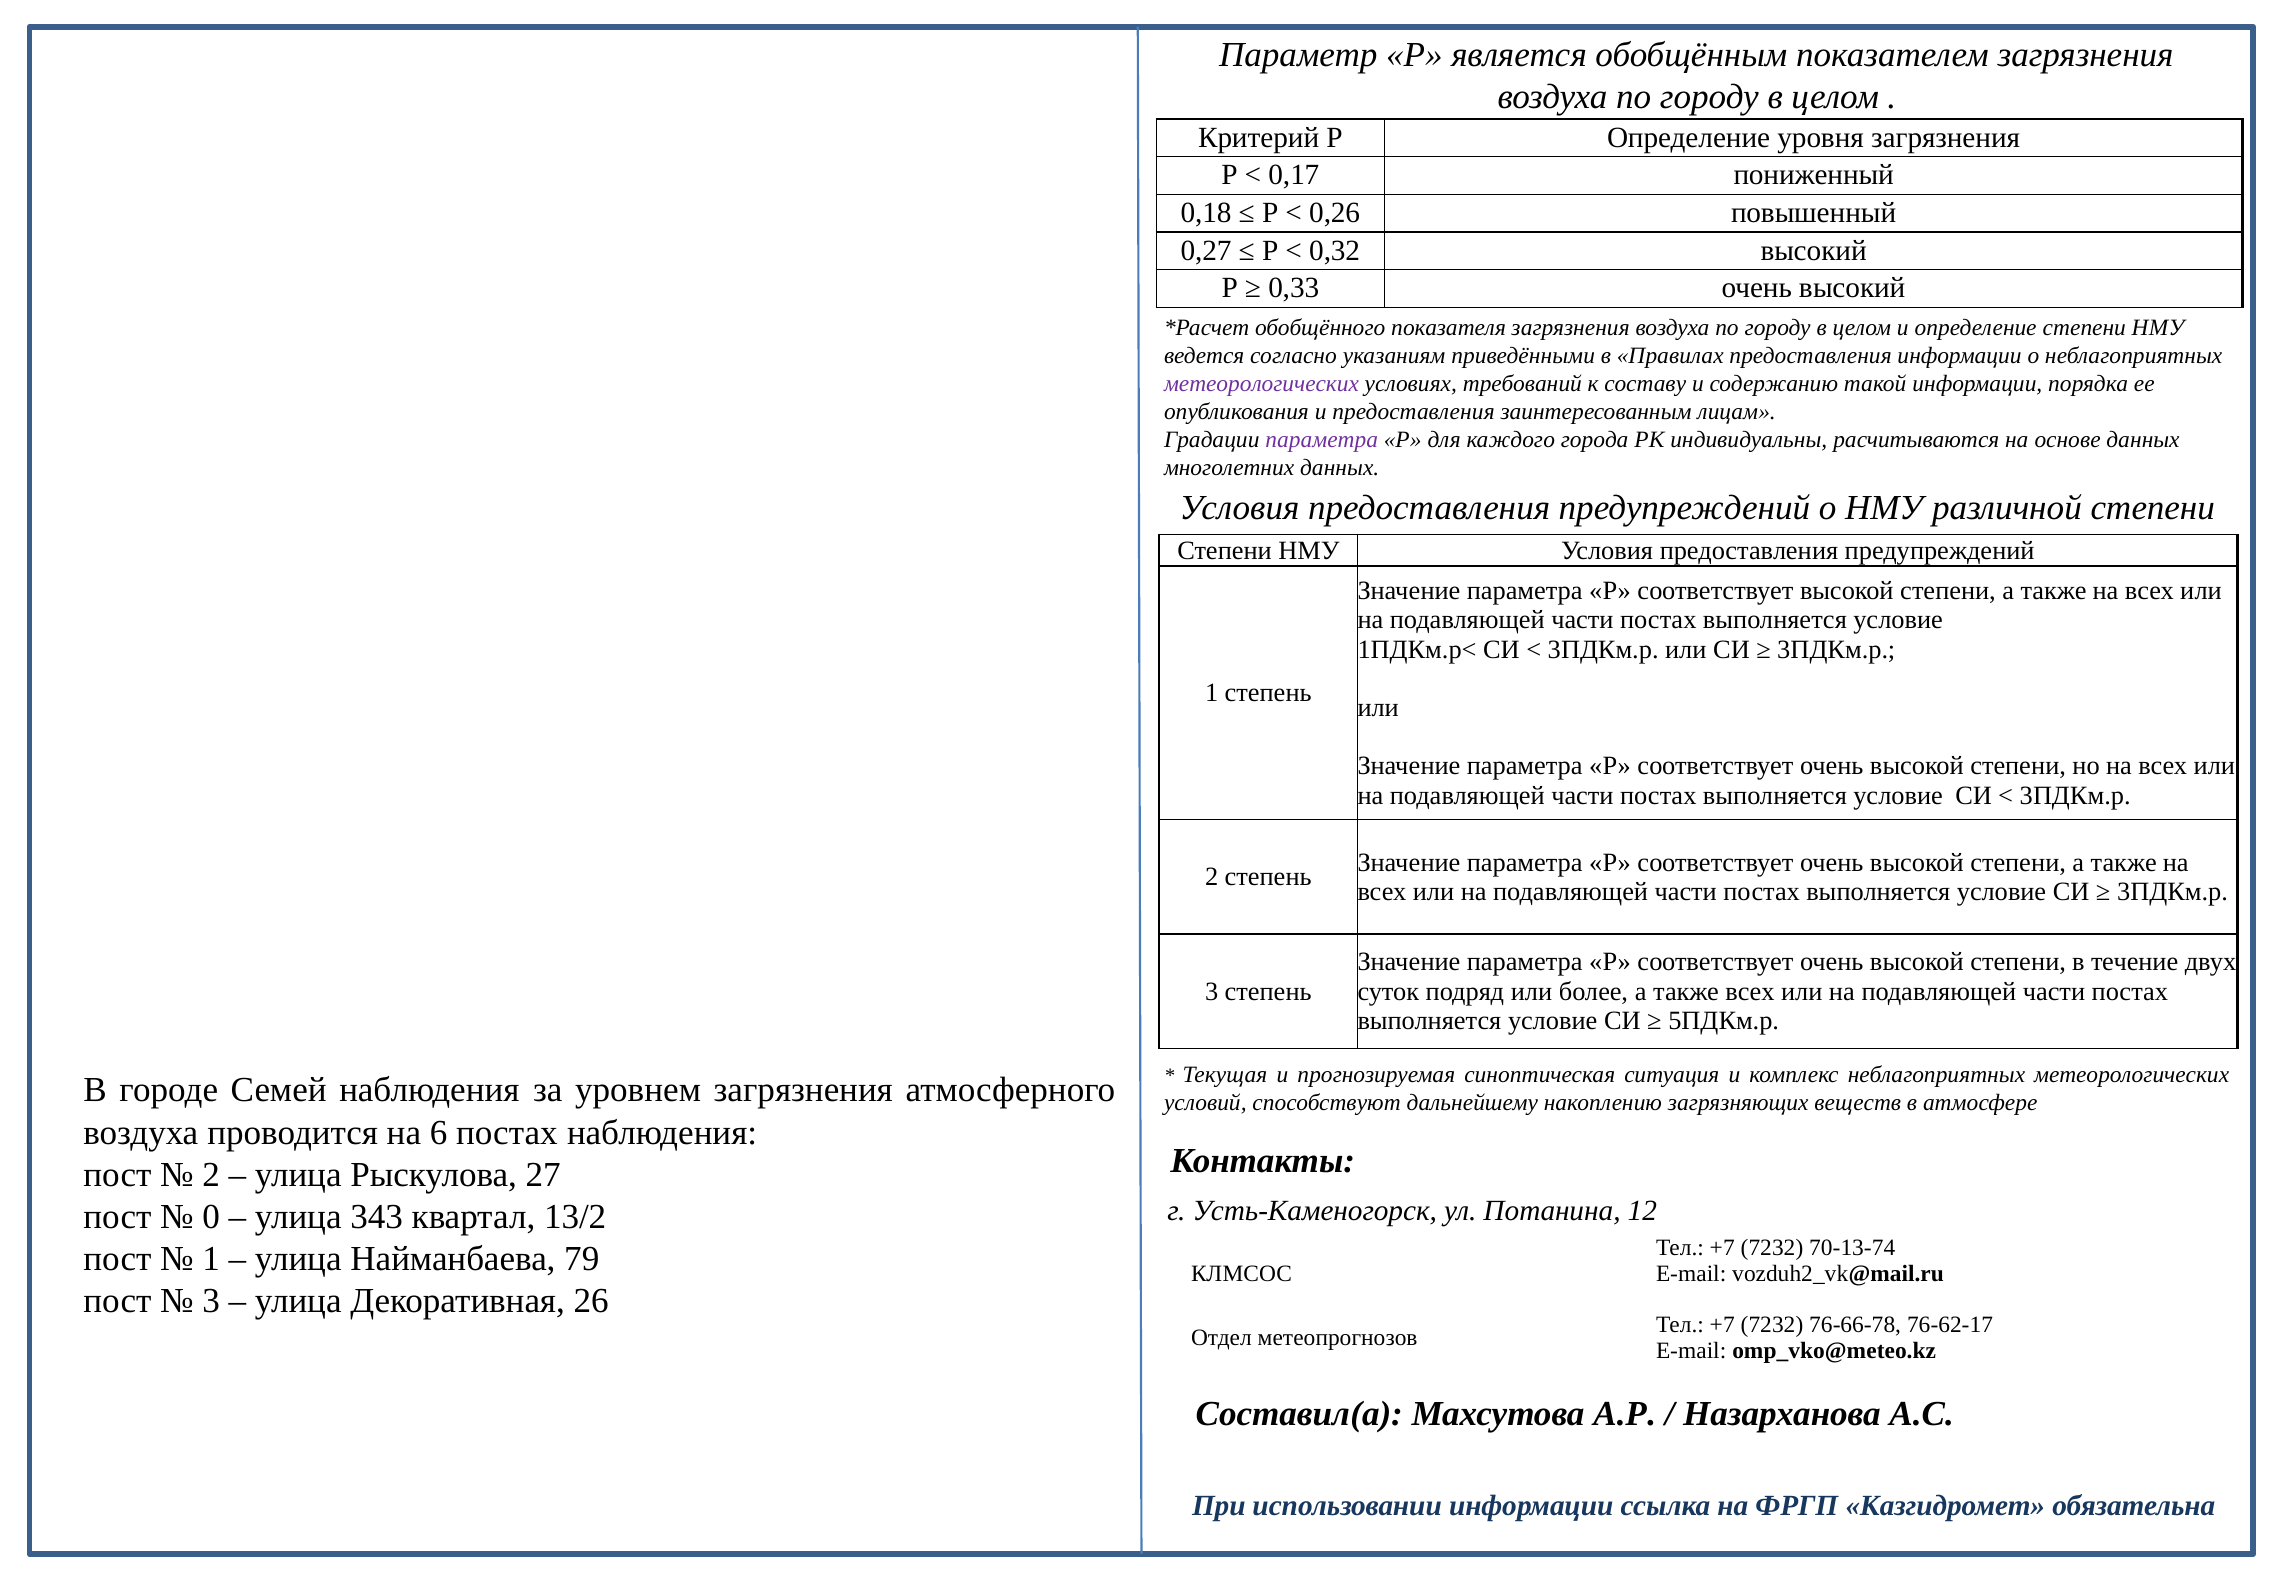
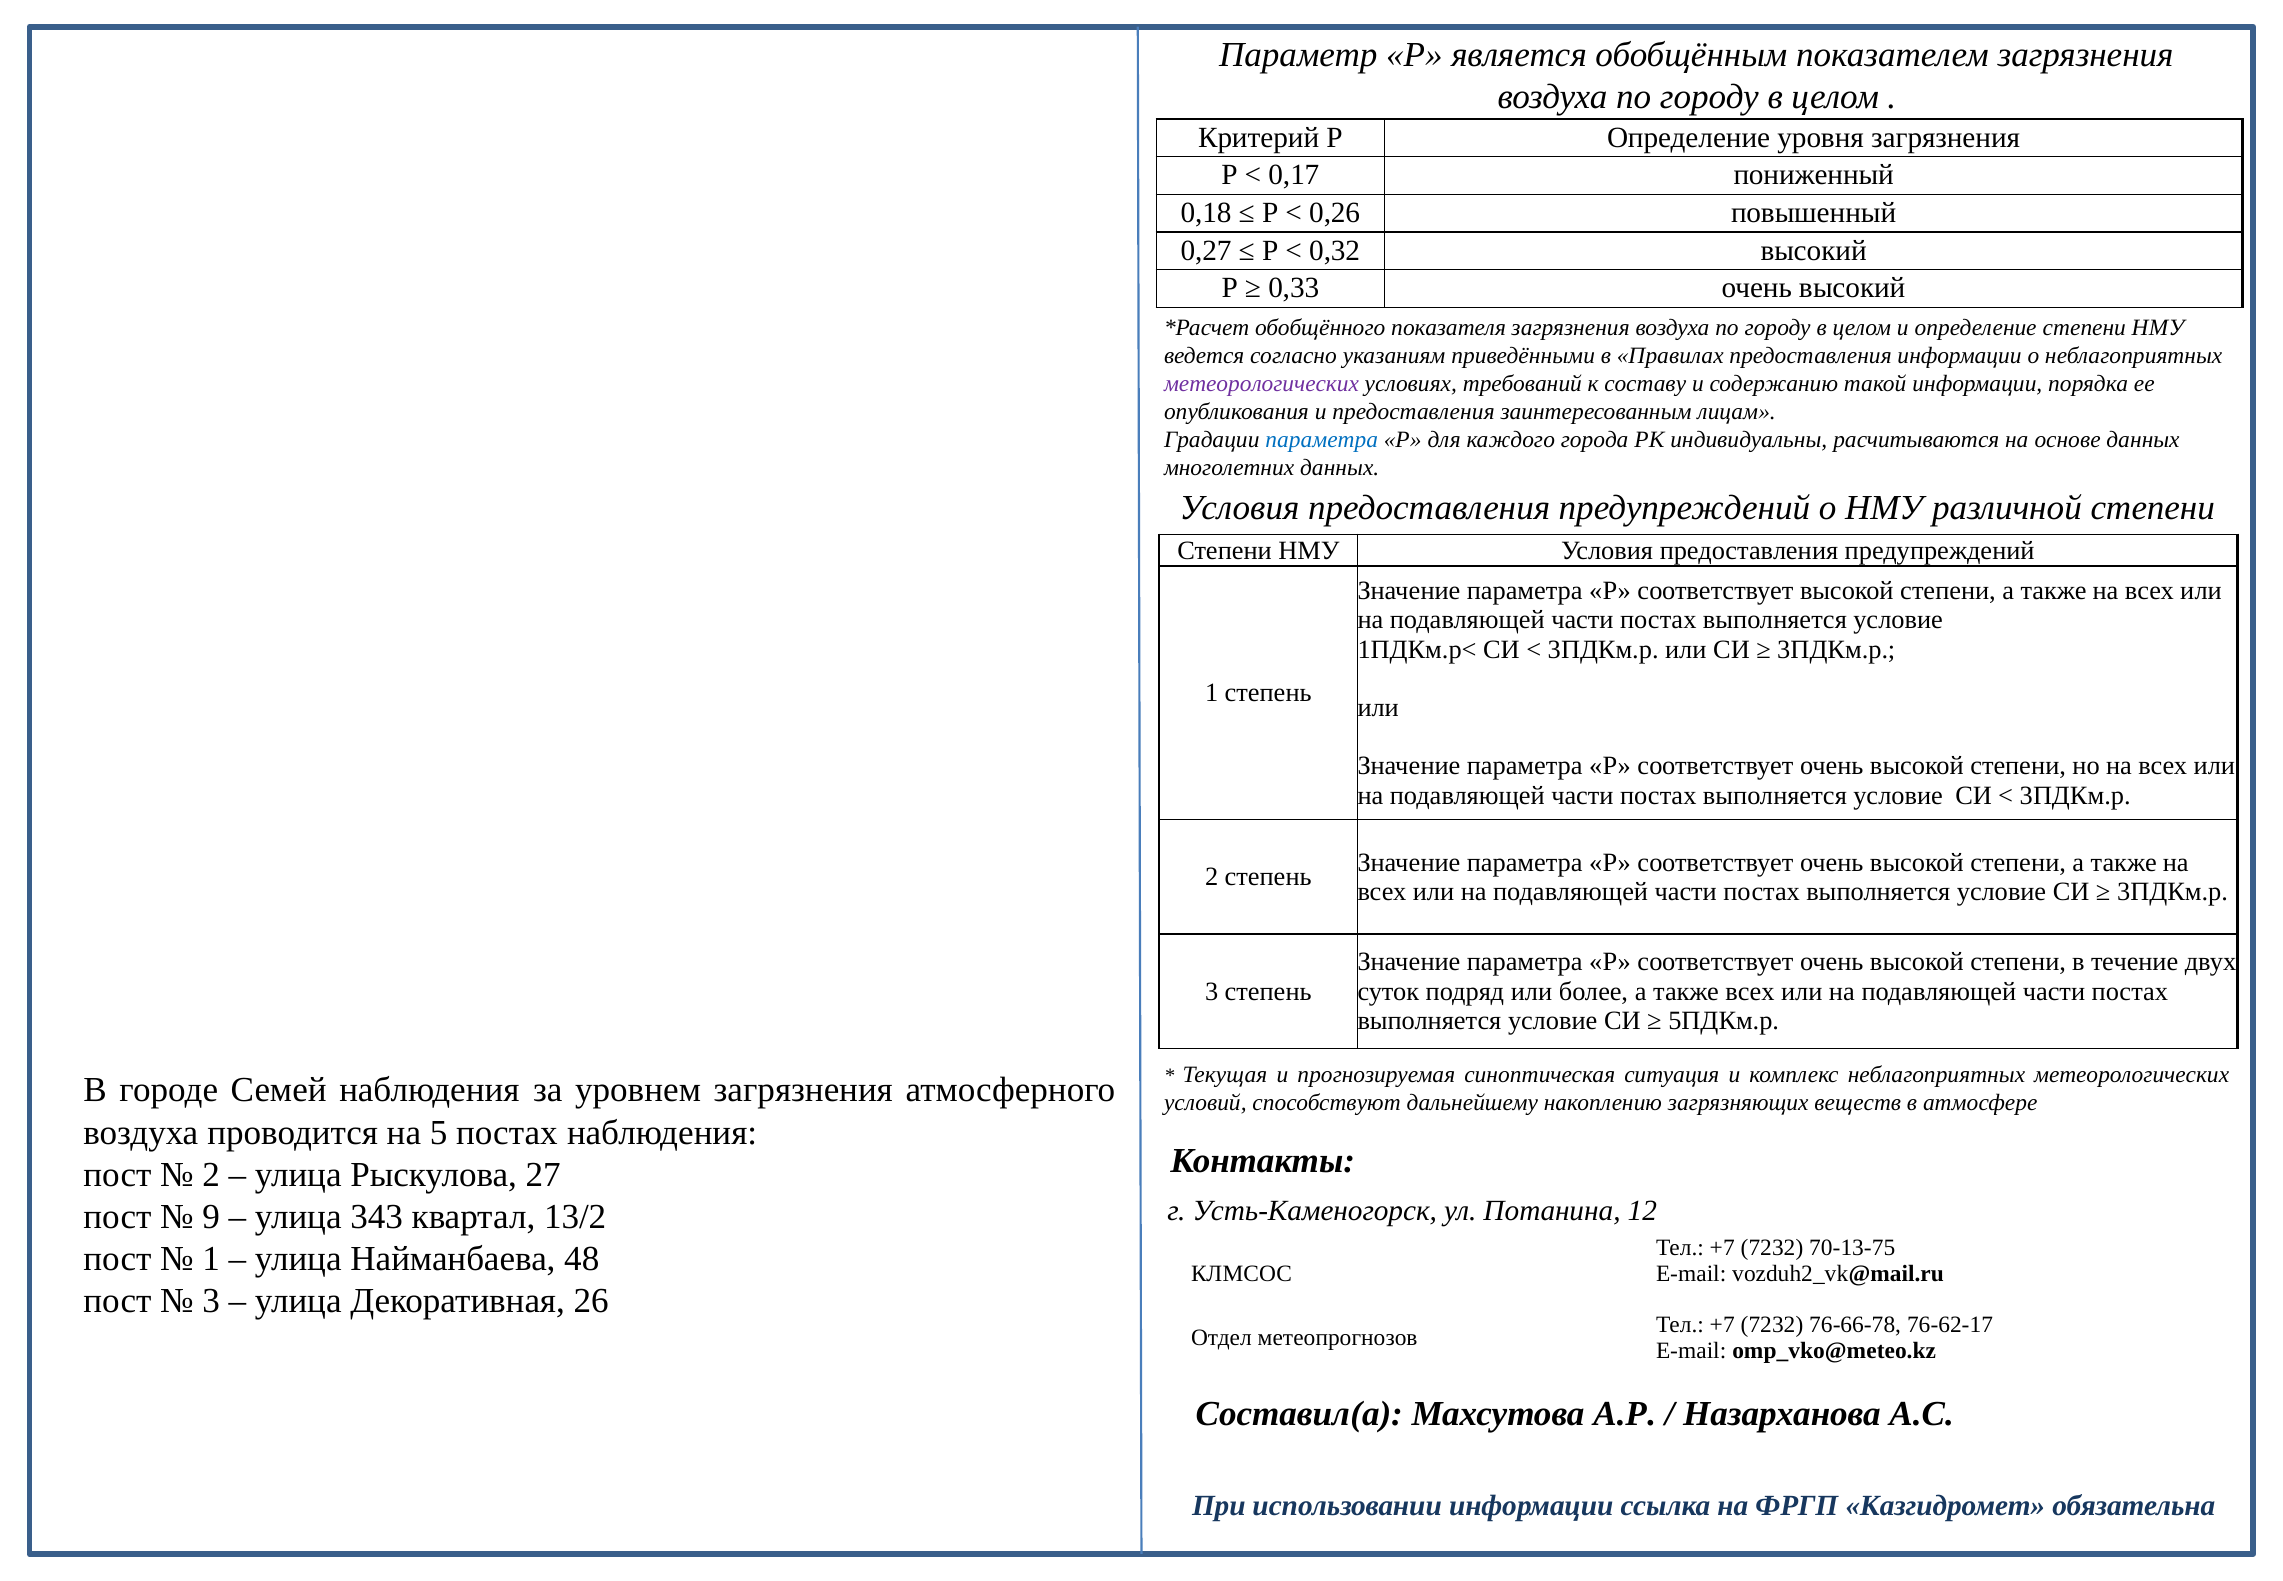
параметра at (1322, 440) colour: purple -> blue
6: 6 -> 5
0: 0 -> 9
70-13-74: 70-13-74 -> 70-13-75
79: 79 -> 48
